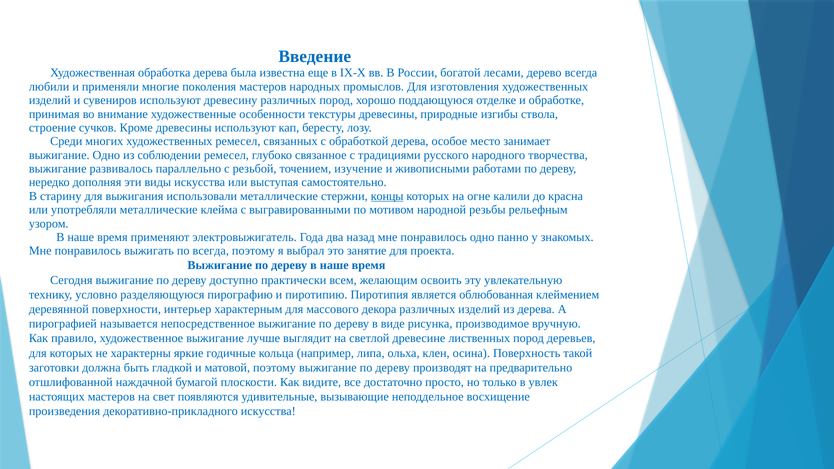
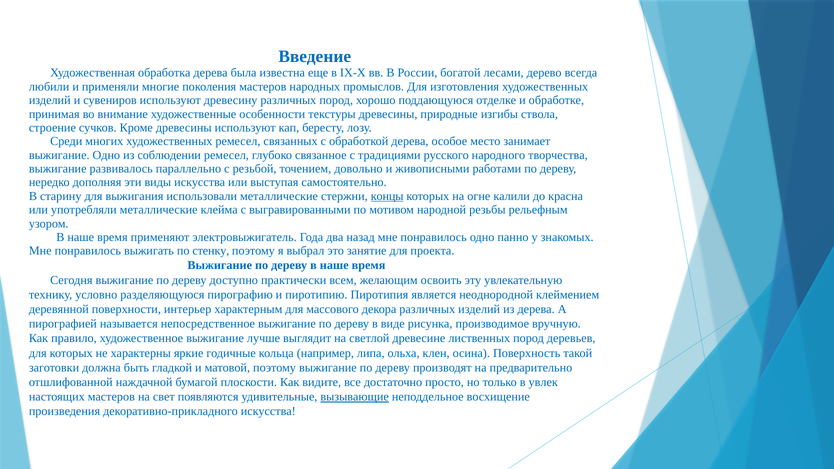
изучение: изучение -> довольно
по всегда: всегда -> стенку
облюбованная: облюбованная -> неоднородной
вызывающие underline: none -> present
